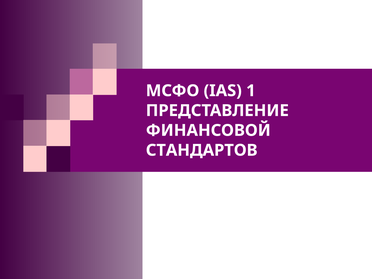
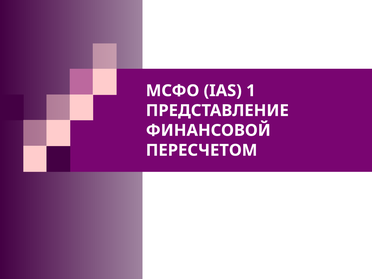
СТАНДАРТОВ: СТАНДАРТОВ -> ПЕРЕСЧЕТОМ
